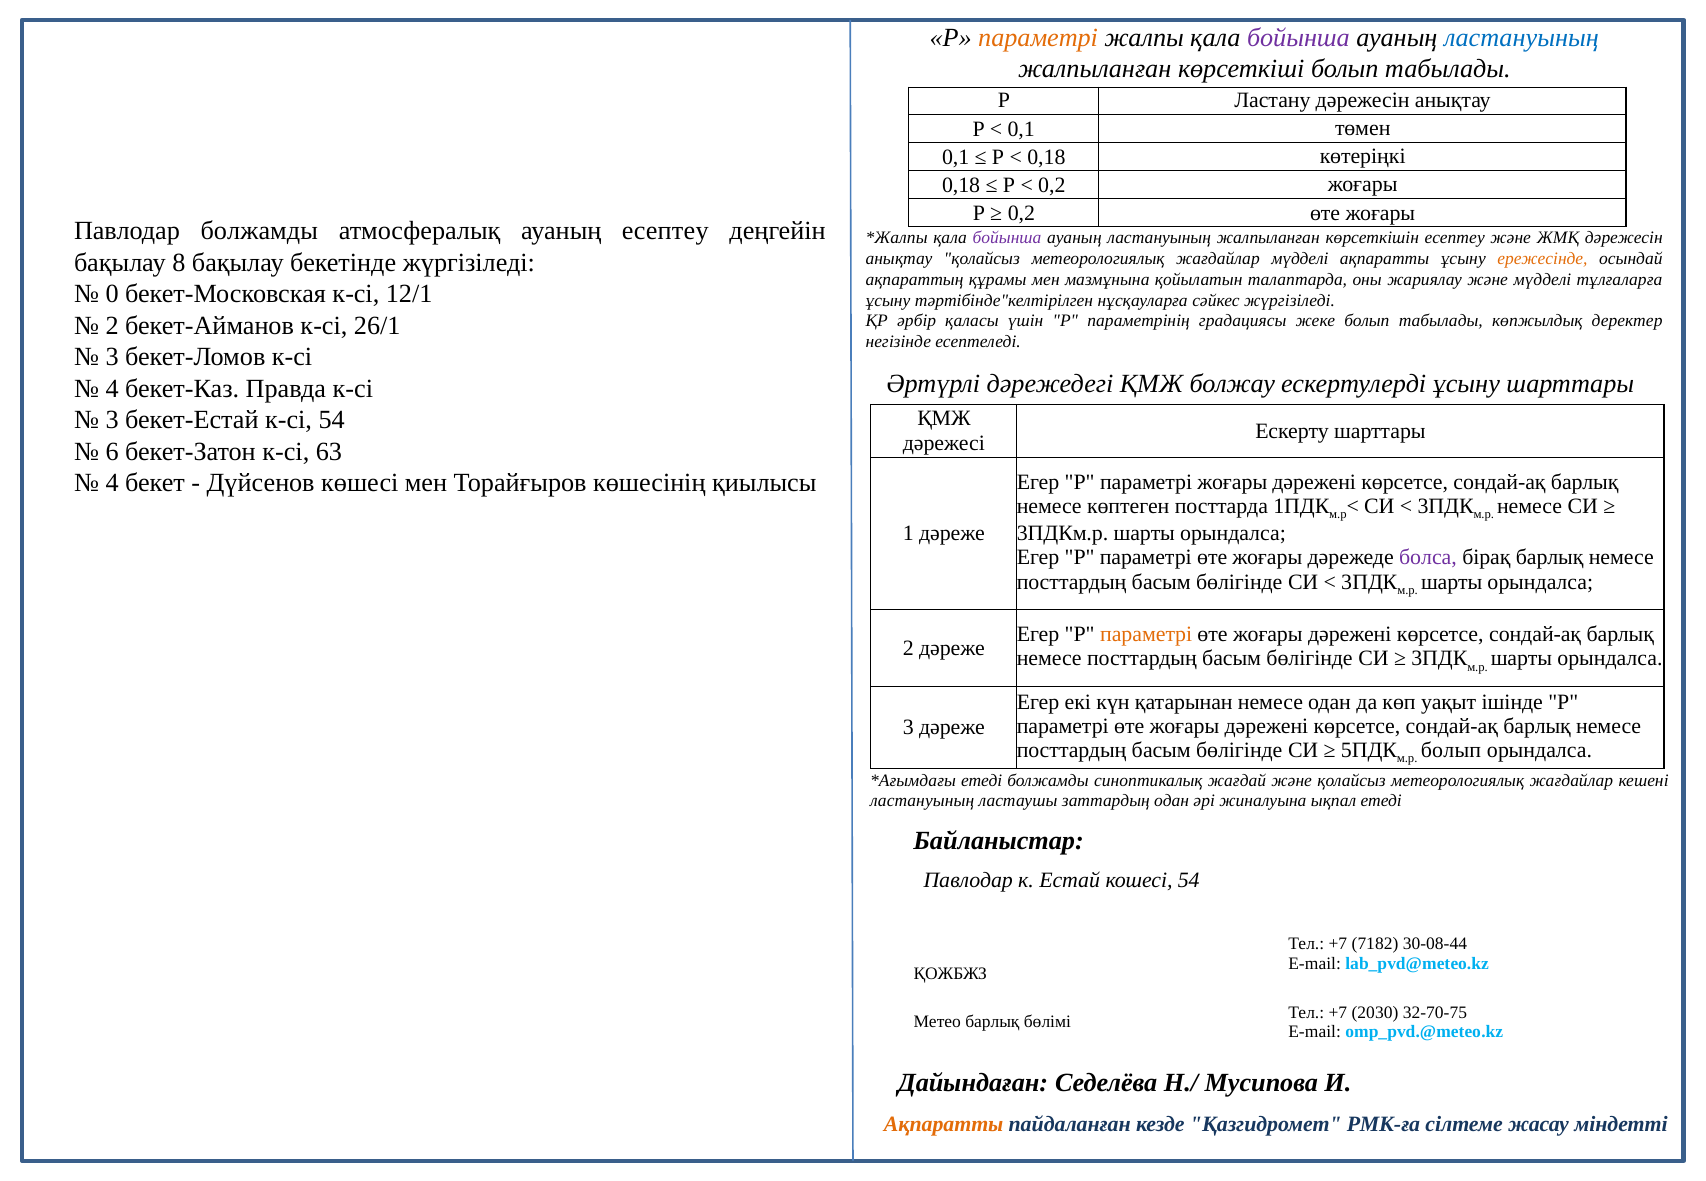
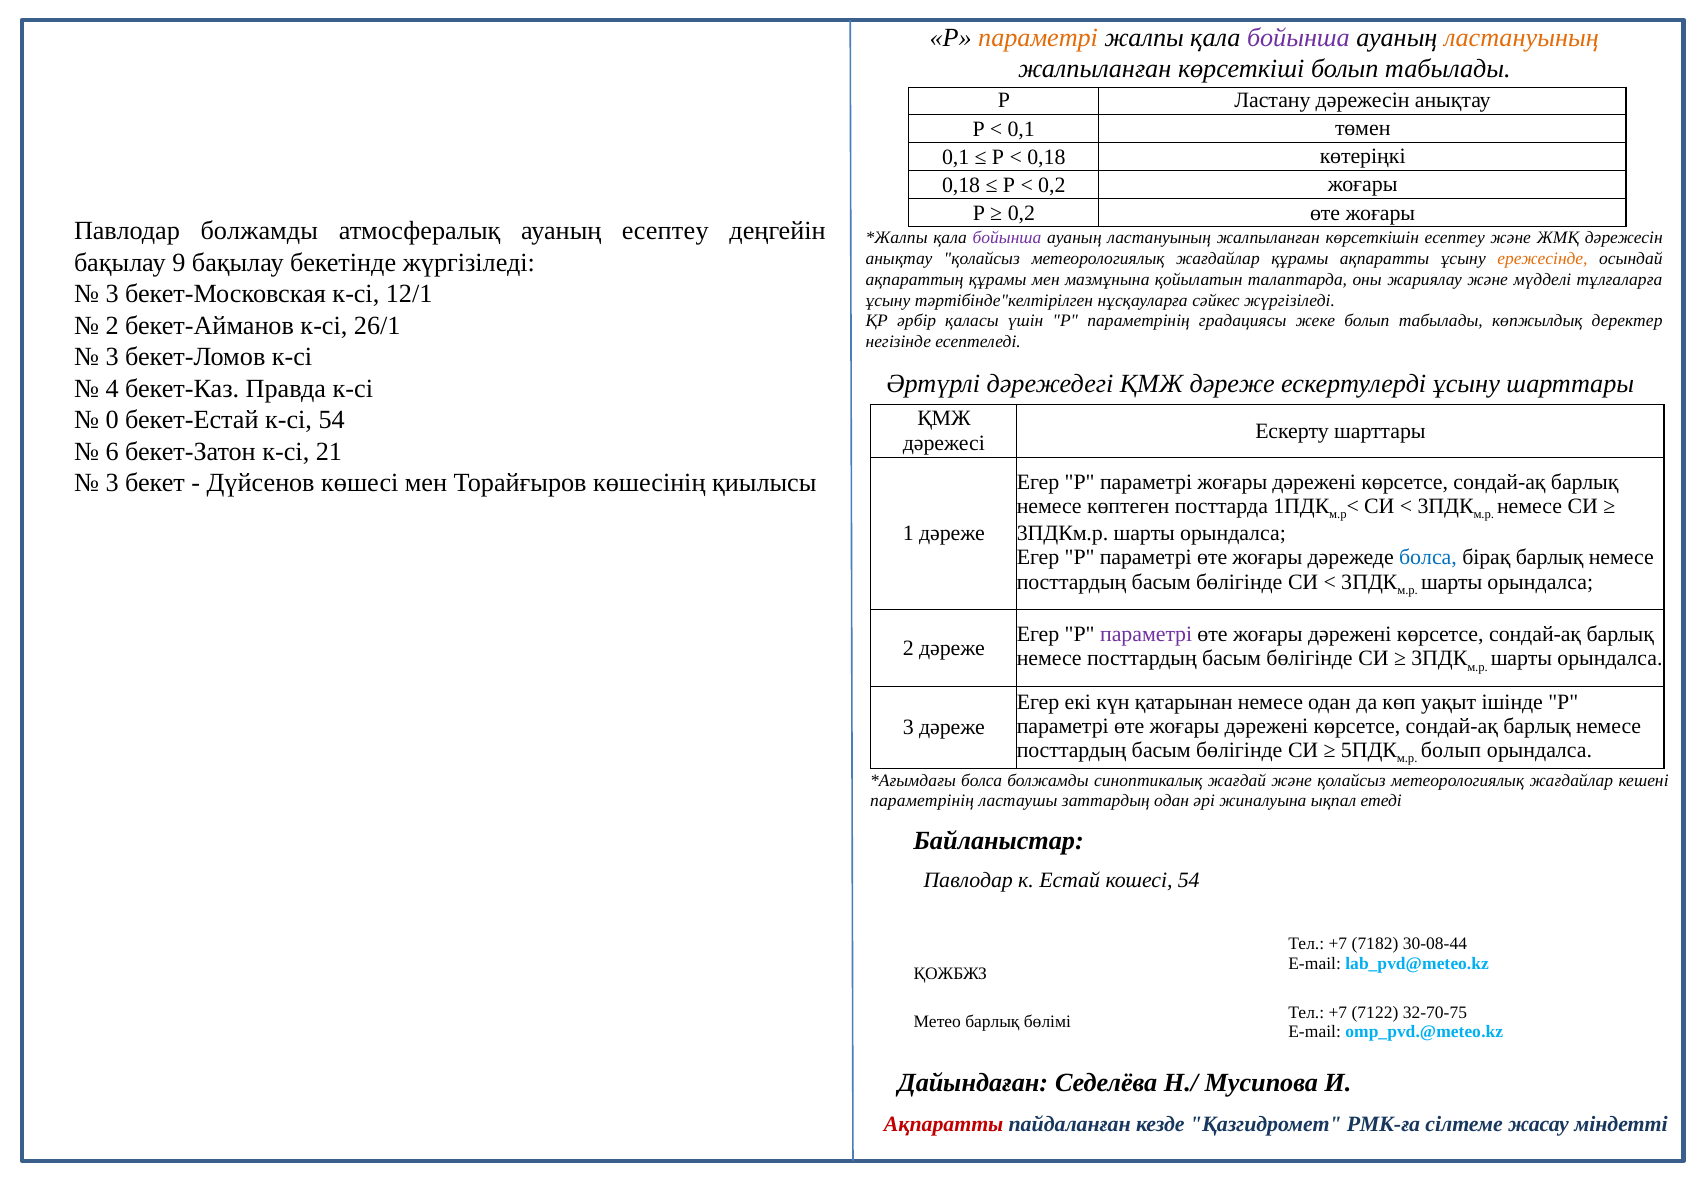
ластануының at (1522, 38) colour: blue -> orange
жағдайлар мүдделі: мүдделі -> құрамы
8: 8 -> 9
0 at (112, 294): 0 -> 3
ҚМЖ болжау: болжау -> дәреже
3 at (112, 420): 3 -> 0
63: 63 -> 21
4 at (112, 483): 4 -> 3
болса at (1428, 558) colour: purple -> blue
параметрі at (1146, 634) colour: orange -> purple
етеді at (982, 780): етеді -> болса
ластануының at (922, 801): ластануының -> параметрінің
2030: 2030 -> 7122
Ақпаратты at (944, 1125) colour: orange -> red
